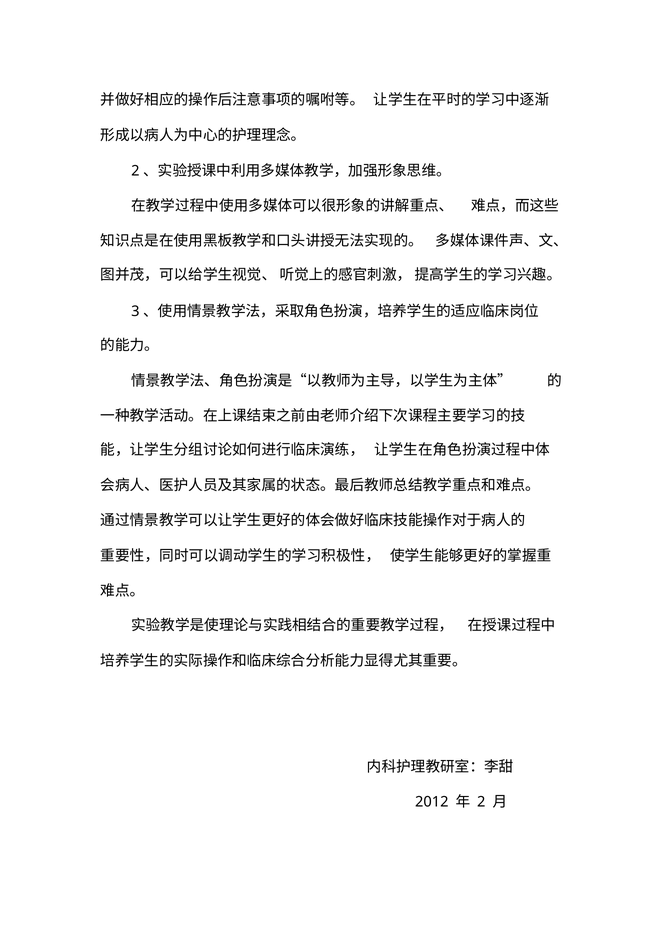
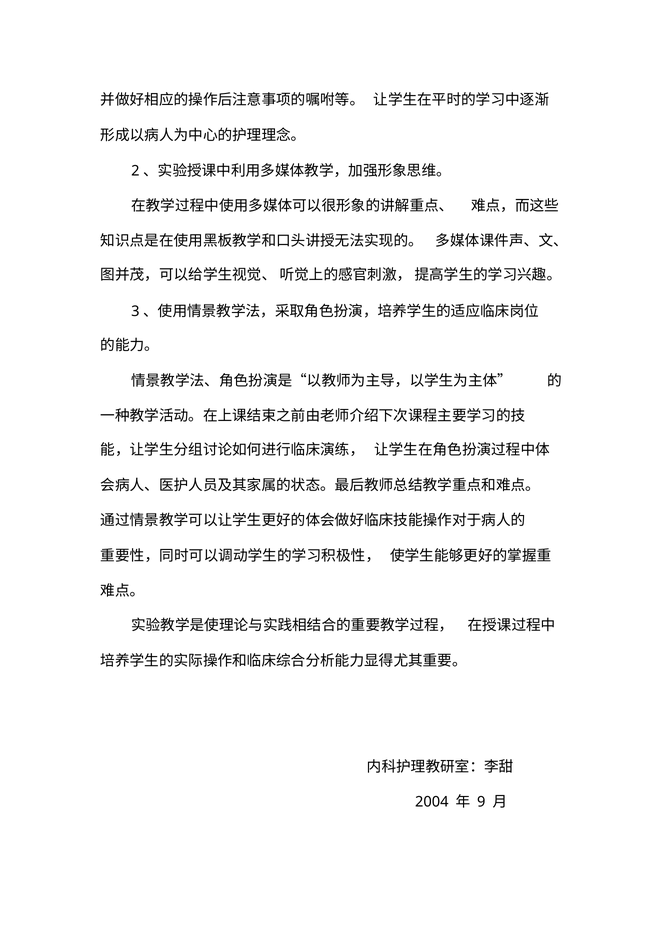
2012: 2012 -> 2004
2 at (481, 802): 2 -> 9
